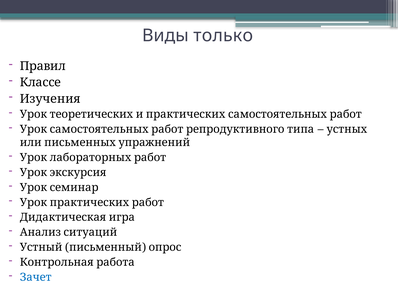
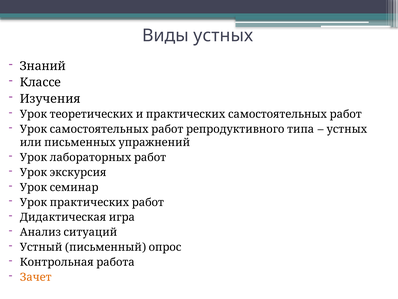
Виды только: только -> устных
Правил: Правил -> Знаний
Зачет colour: blue -> orange
